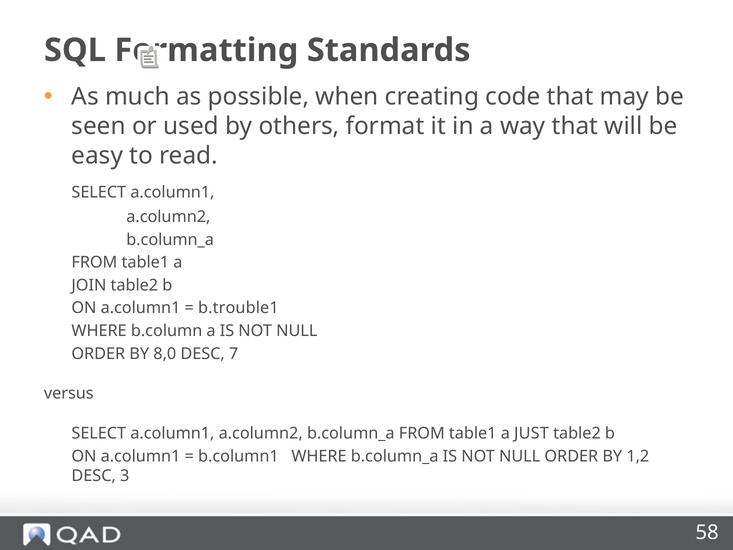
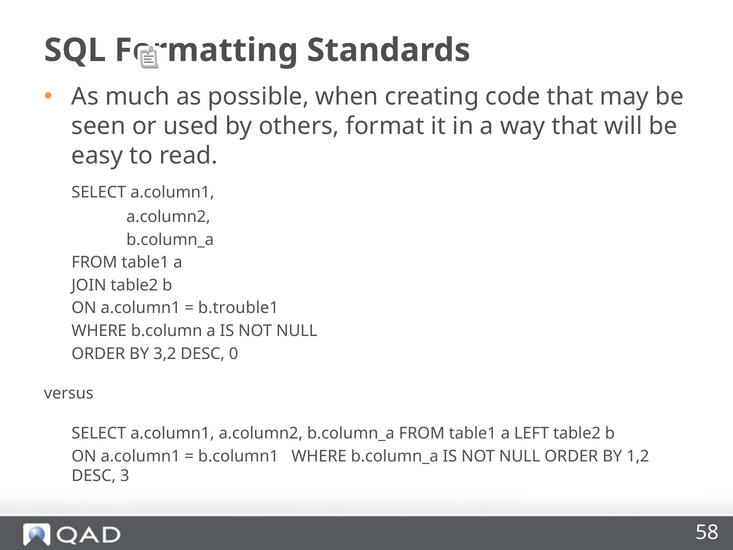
8,0: 8,0 -> 3,2
7: 7 -> 0
JUST: JUST -> LEFT
